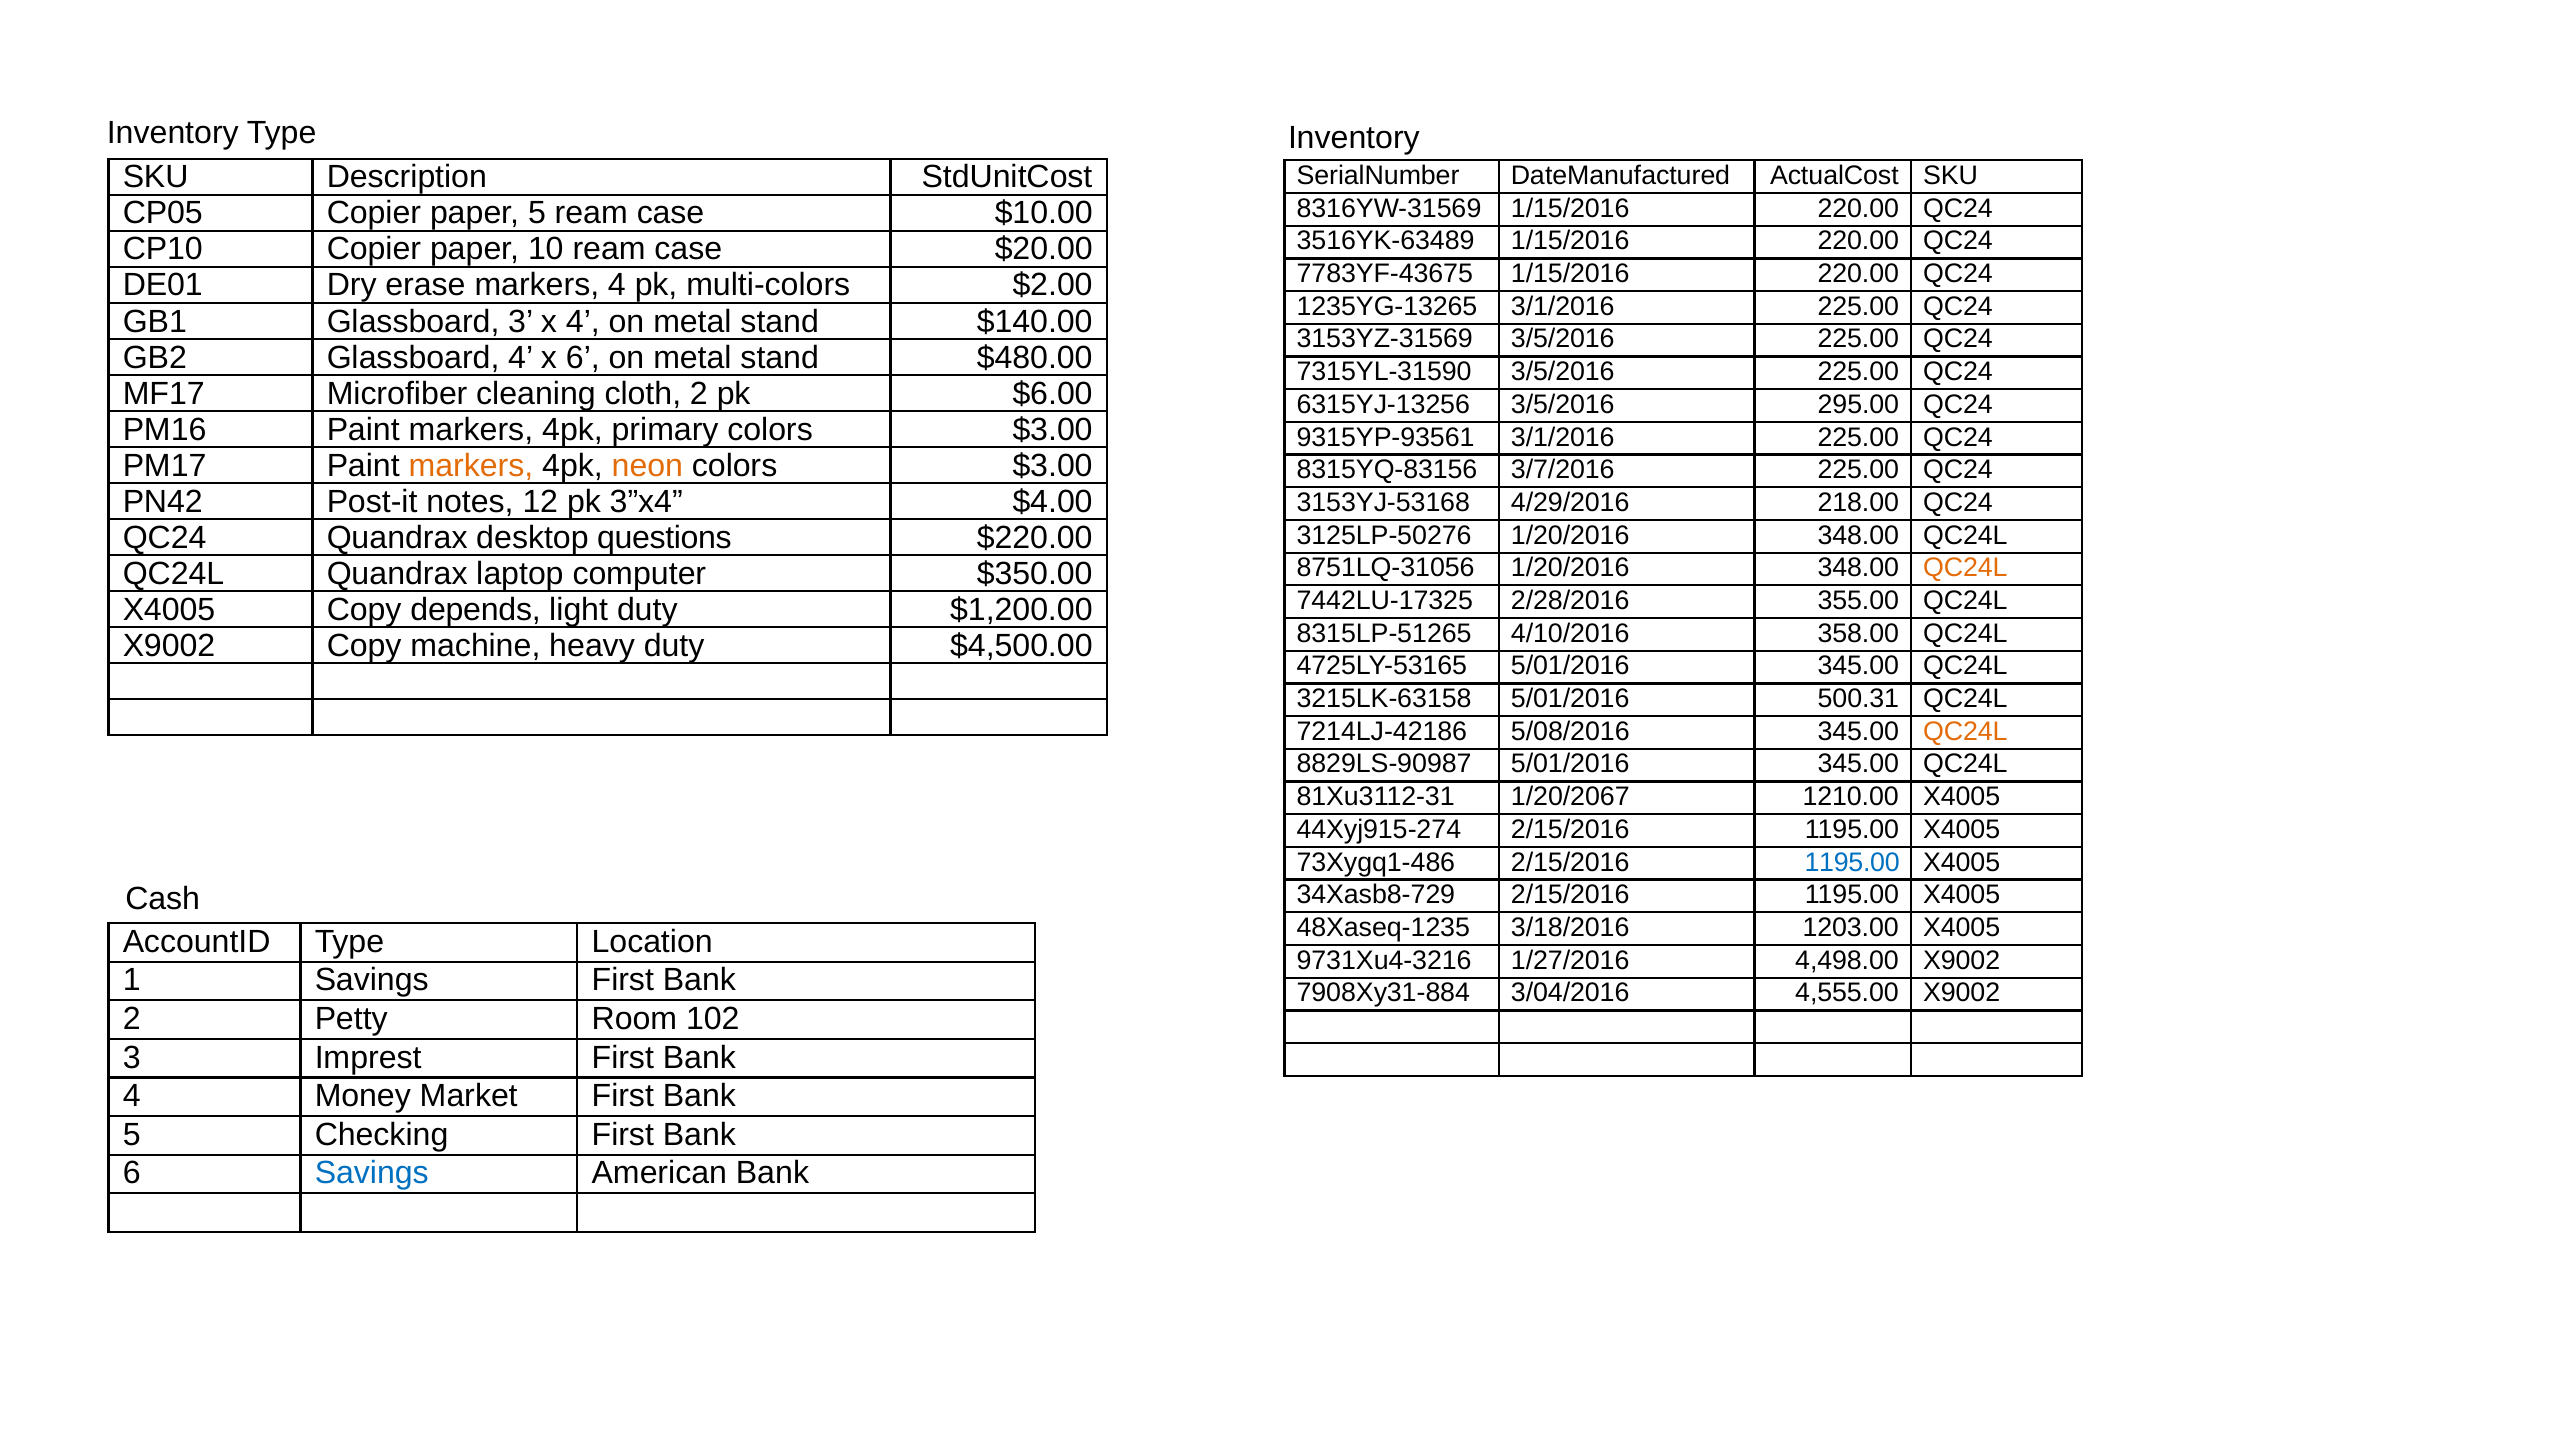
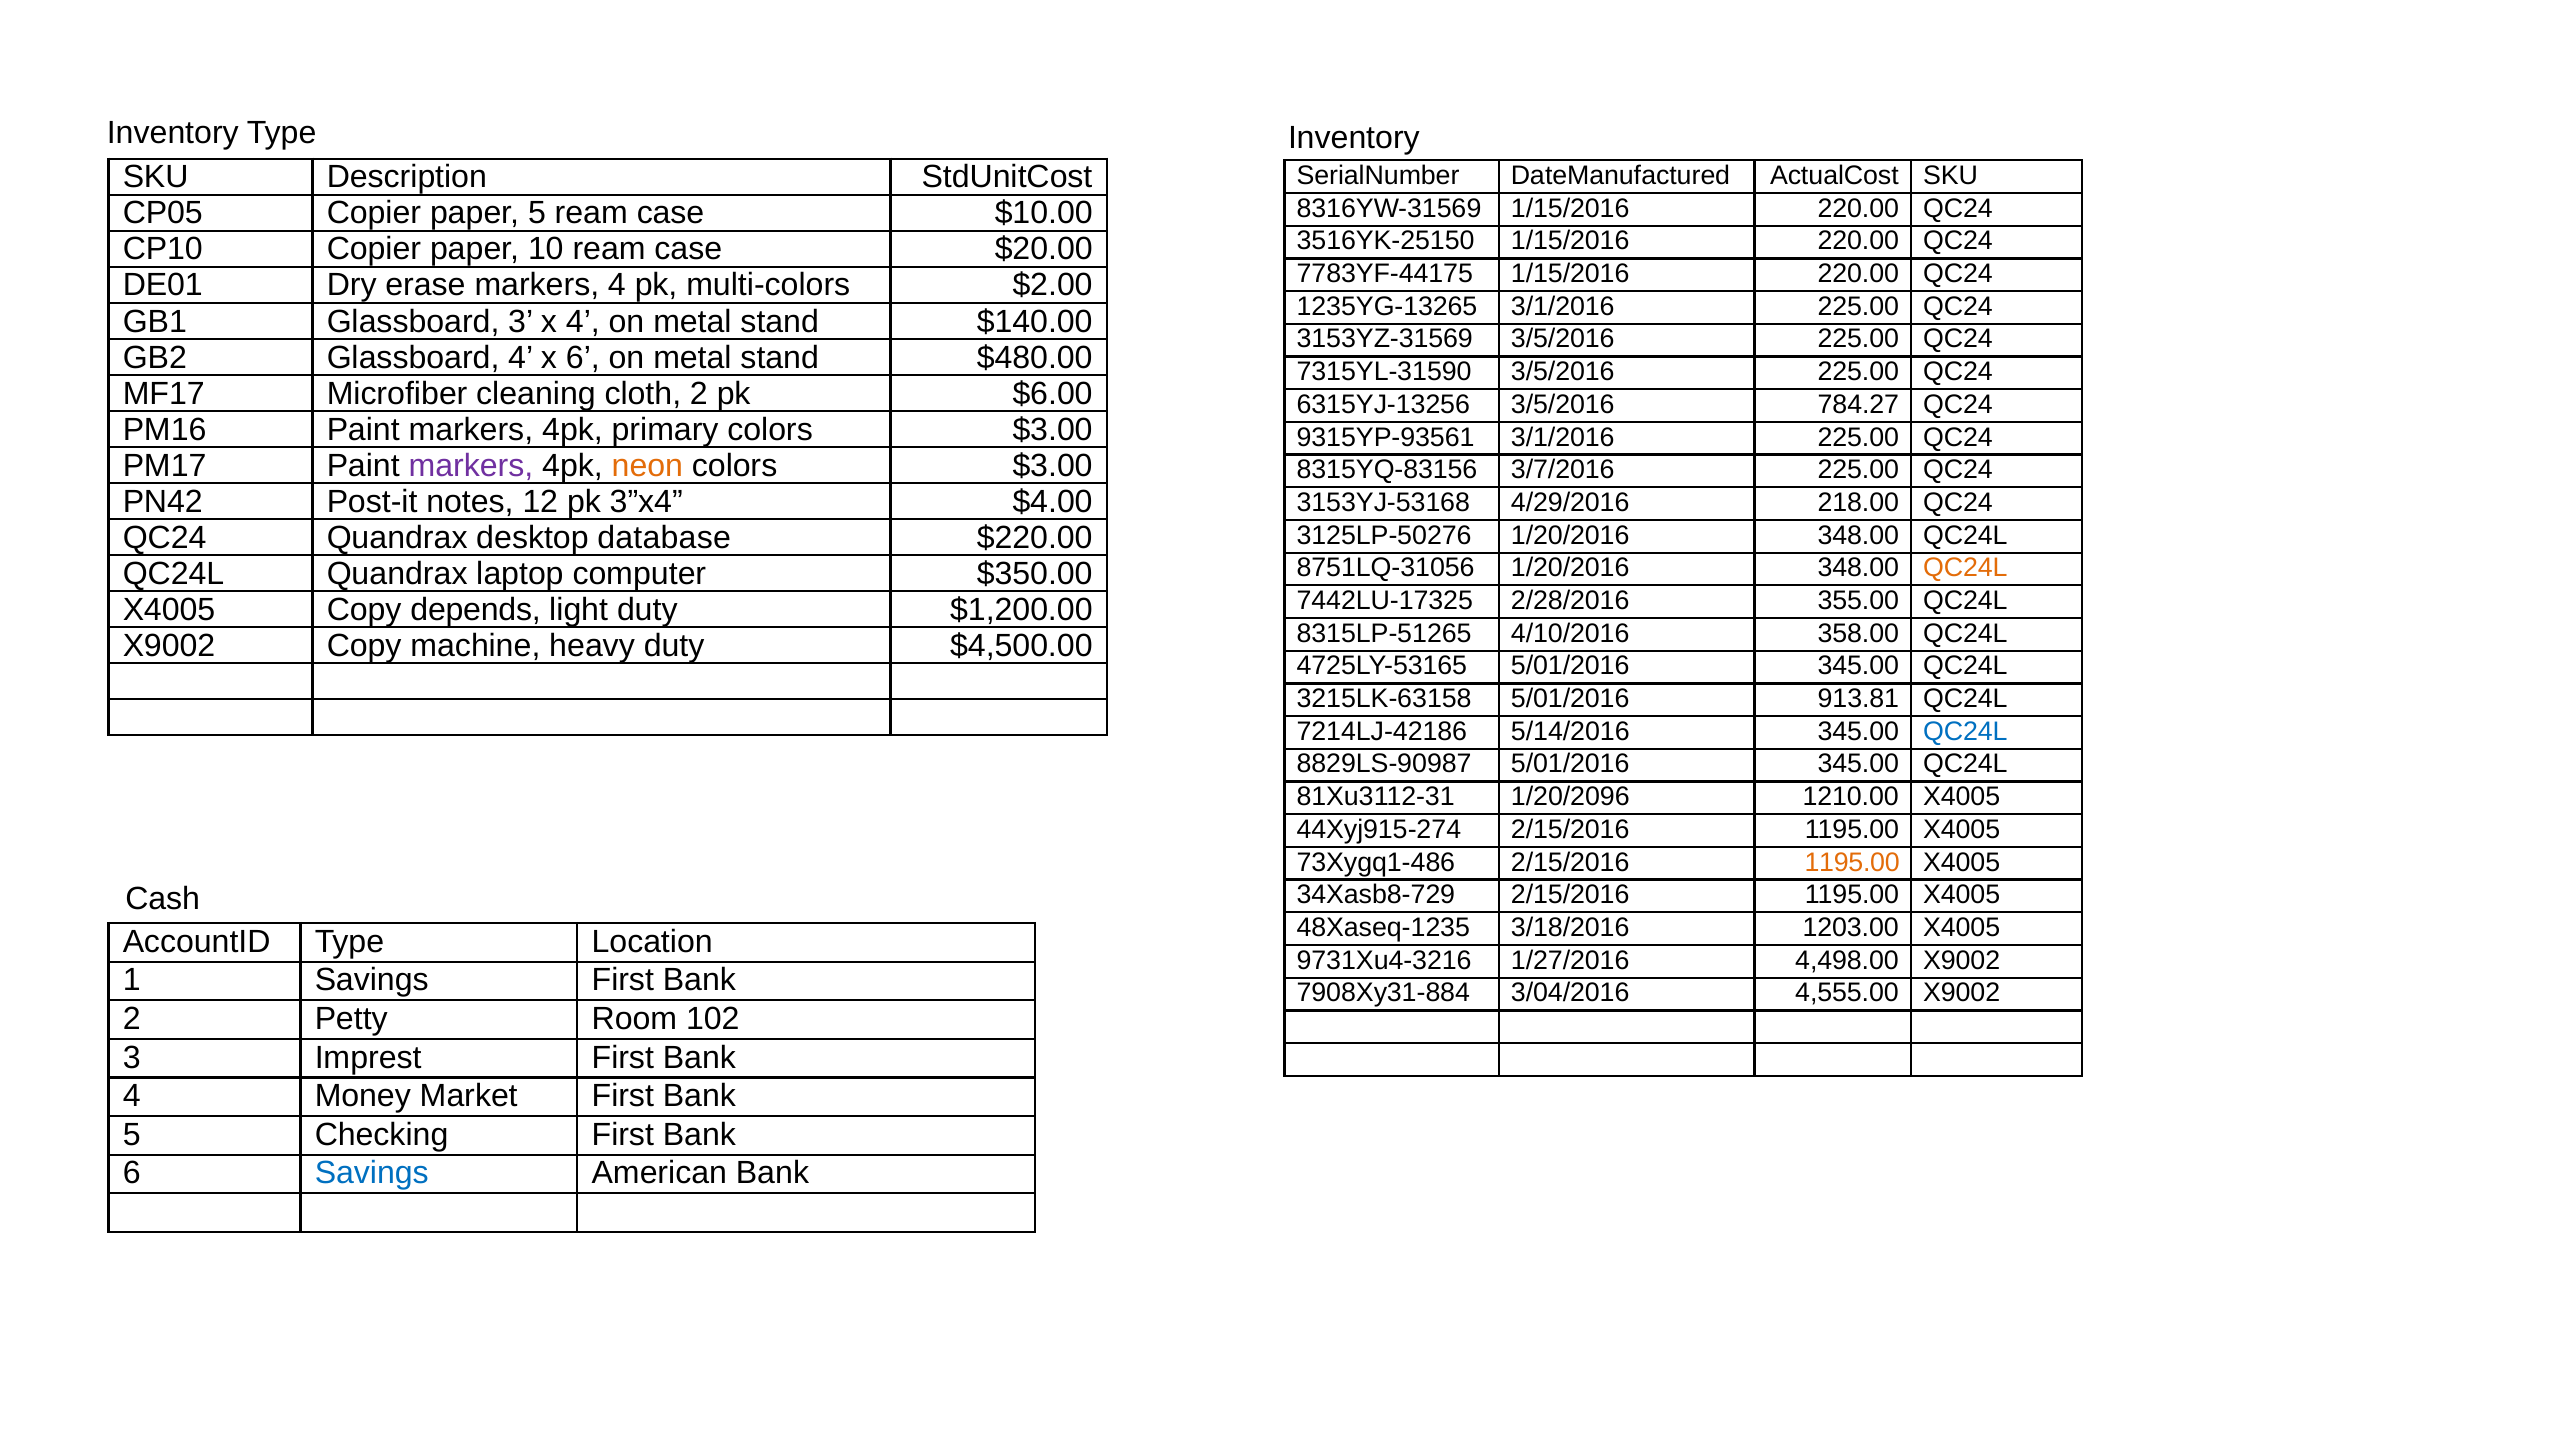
3516YK-63489: 3516YK-63489 -> 3516YK-25150
7783YF-43675: 7783YF-43675 -> 7783YF-44175
295.00: 295.00 -> 784.27
markers at (471, 466) colour: orange -> purple
questions: questions -> database
500.31: 500.31 -> 913.81
5/08/2016: 5/08/2016 -> 5/14/2016
QC24L at (1965, 731) colour: orange -> blue
1/20/2067: 1/20/2067 -> 1/20/2096
1195.00 at (1852, 862) colour: blue -> orange
